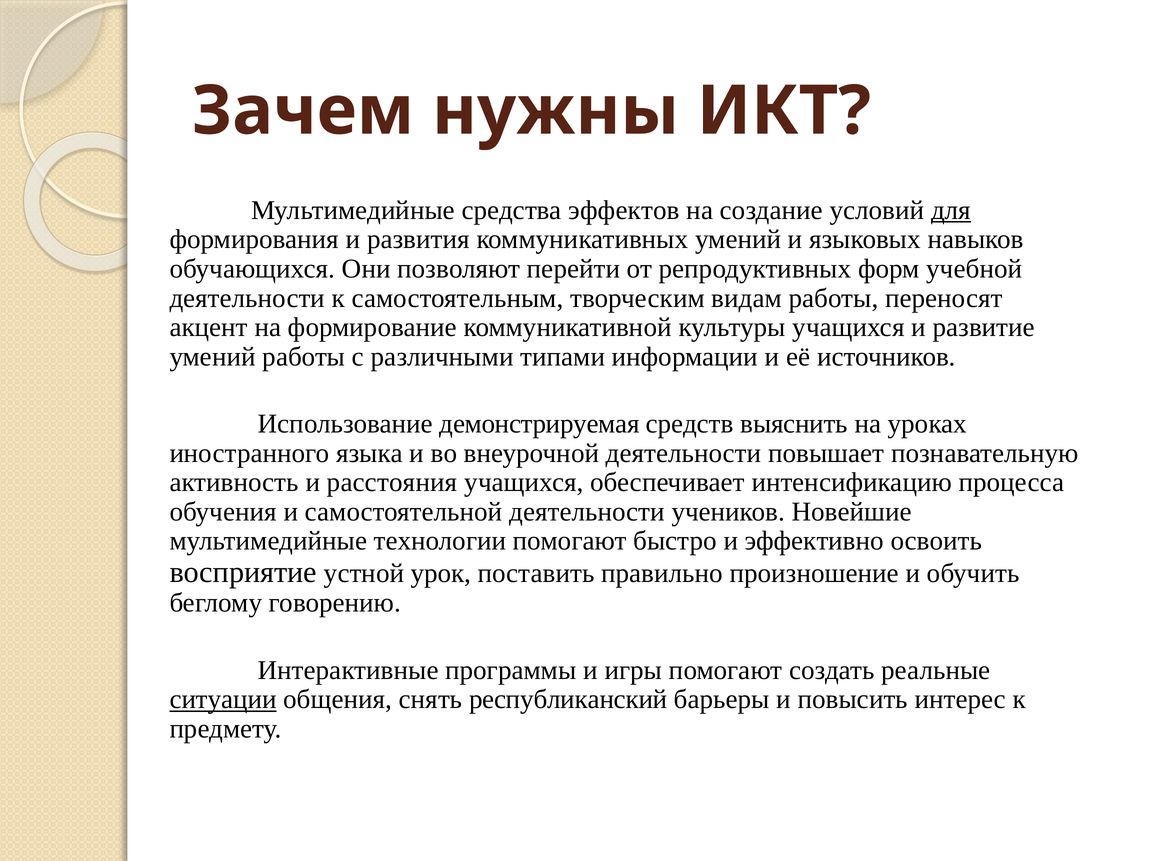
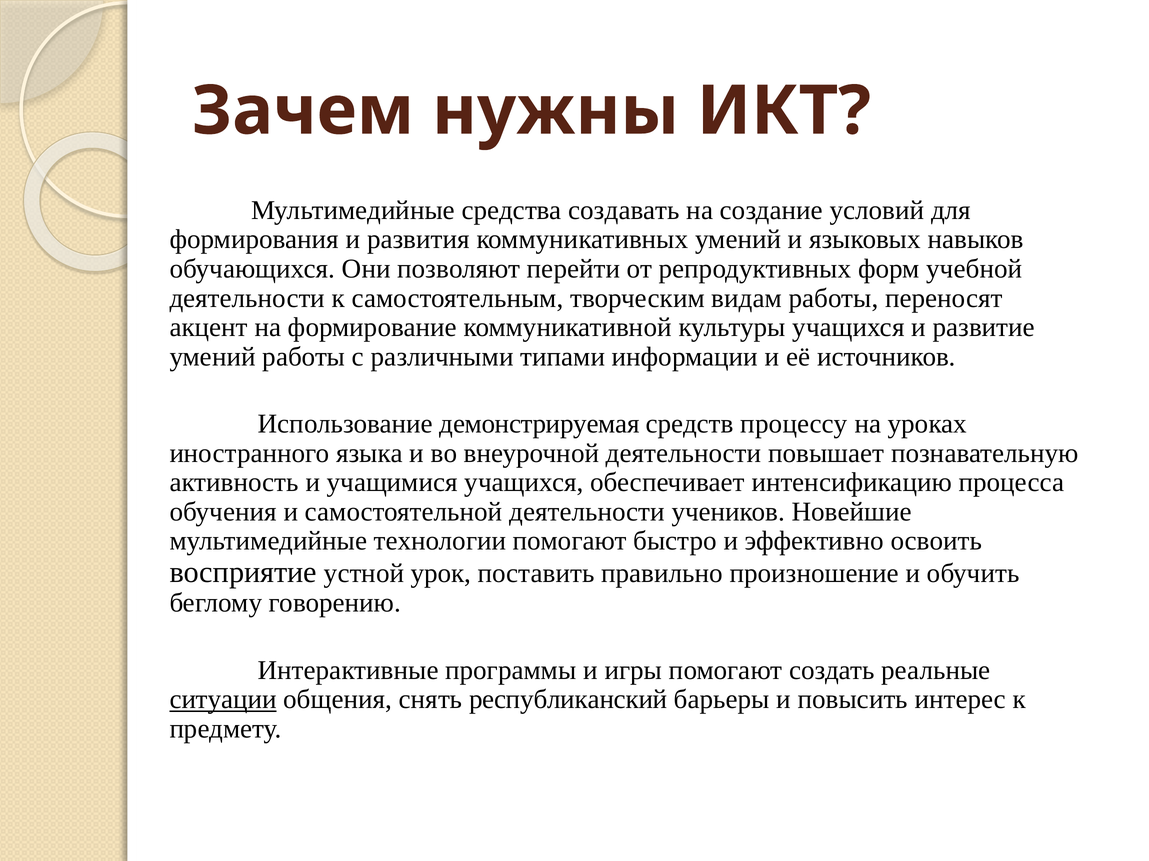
эффектов: эффектов -> создавать
для underline: present -> none
выяснить: выяснить -> процессу
расстояния: расстояния -> учащимися
